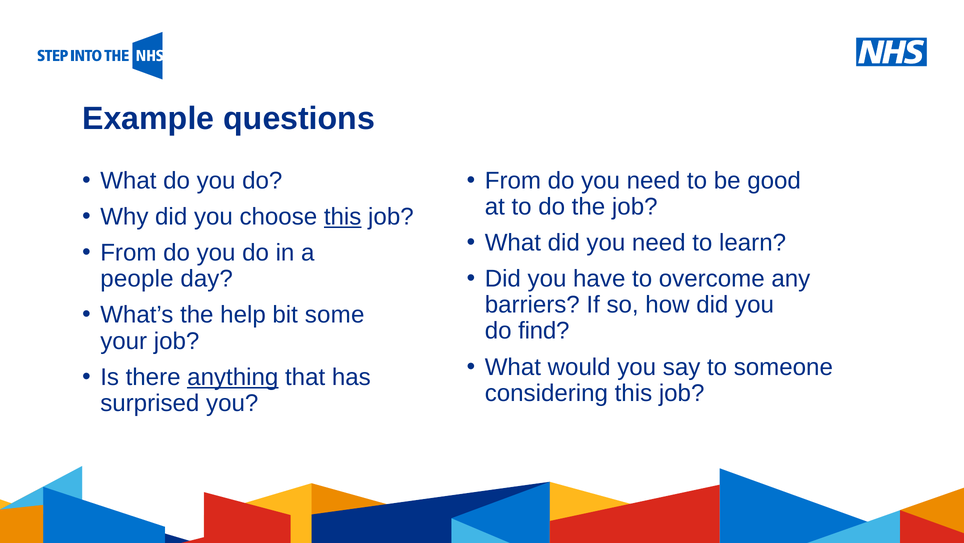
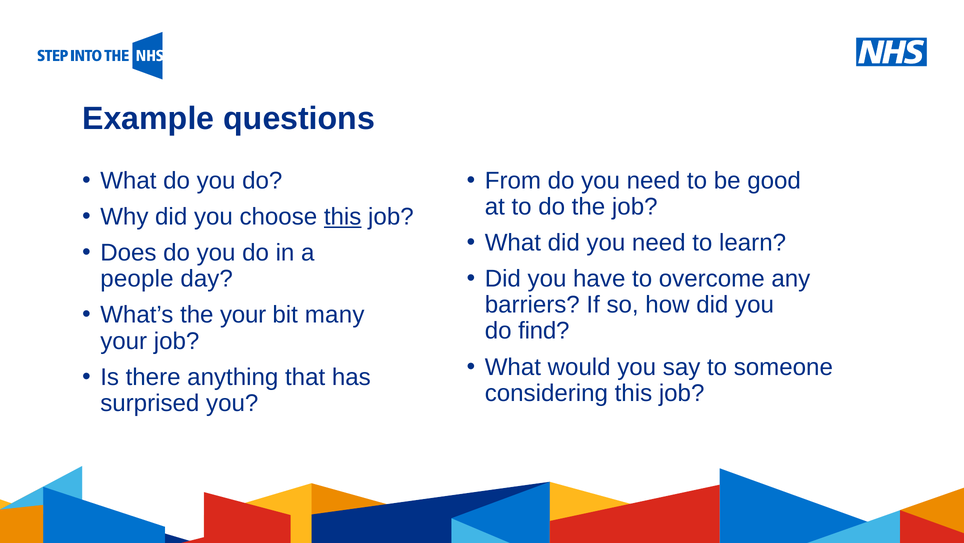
From at (128, 252): From -> Does
the help: help -> your
some: some -> many
anything underline: present -> none
